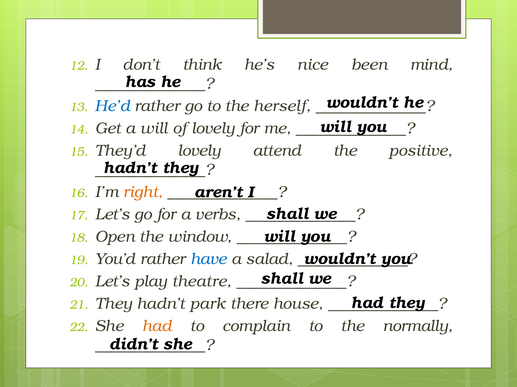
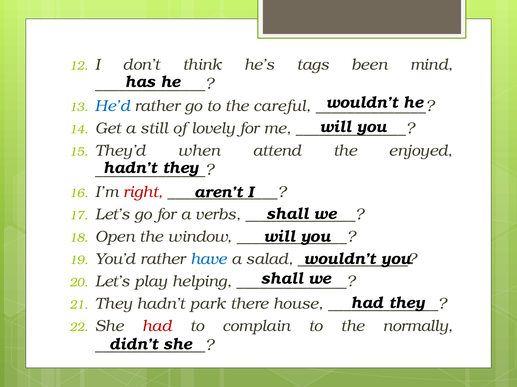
nice: nice -> tags
herself: herself -> careful
a will: will -> still
They’d lovely: lovely -> when
positive: positive -> enjoyed
right colour: orange -> red
theatre: theatre -> helping
had at (157, 327) colour: orange -> red
